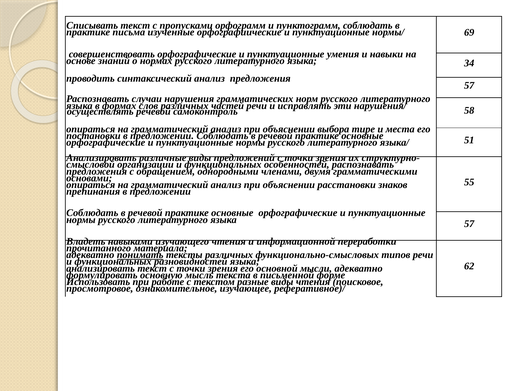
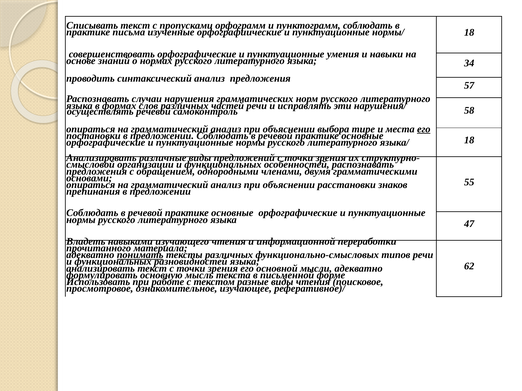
нормы/ 69: 69 -> 18
его at (424, 129) underline: none -> present
языка/ 51: 51 -> 18
языка 57: 57 -> 47
